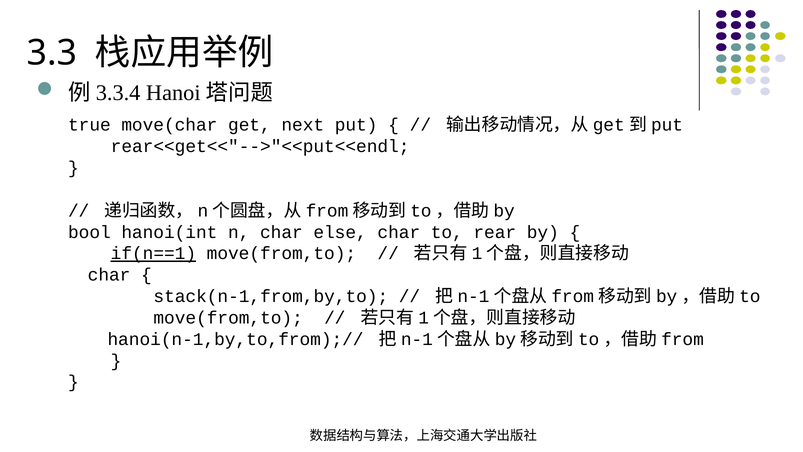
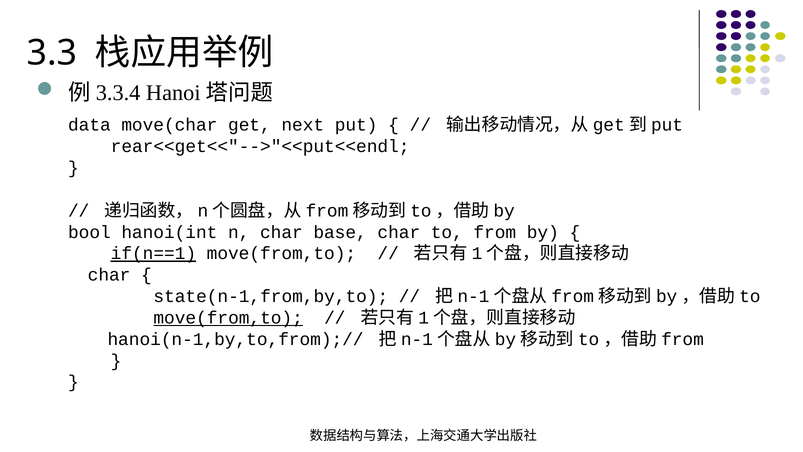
true: true -> data
else: else -> base
rear: rear -> from
stack(n-1,from,by,to: stack(n-1,from,by,to -> state(n-1,from,by,to
move(from,to at (228, 318) underline: none -> present
